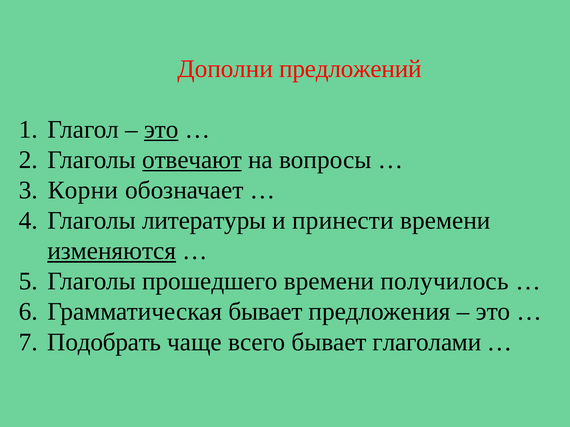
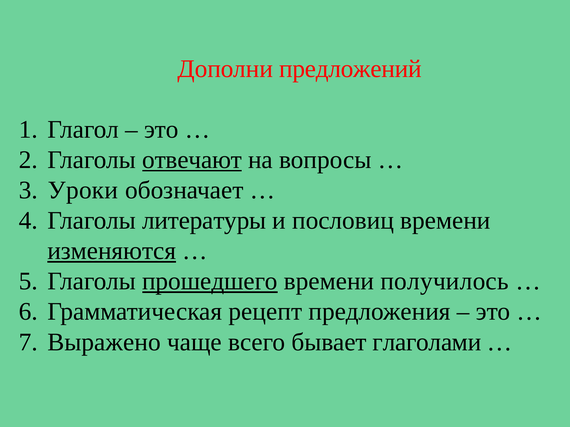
это at (161, 130) underline: present -> none
Корни: Корни -> Уроки
принести: принести -> пословиц
прошедшего underline: none -> present
Грамматическая бывает: бывает -> рецепт
Подобрать: Подобрать -> Выражено
